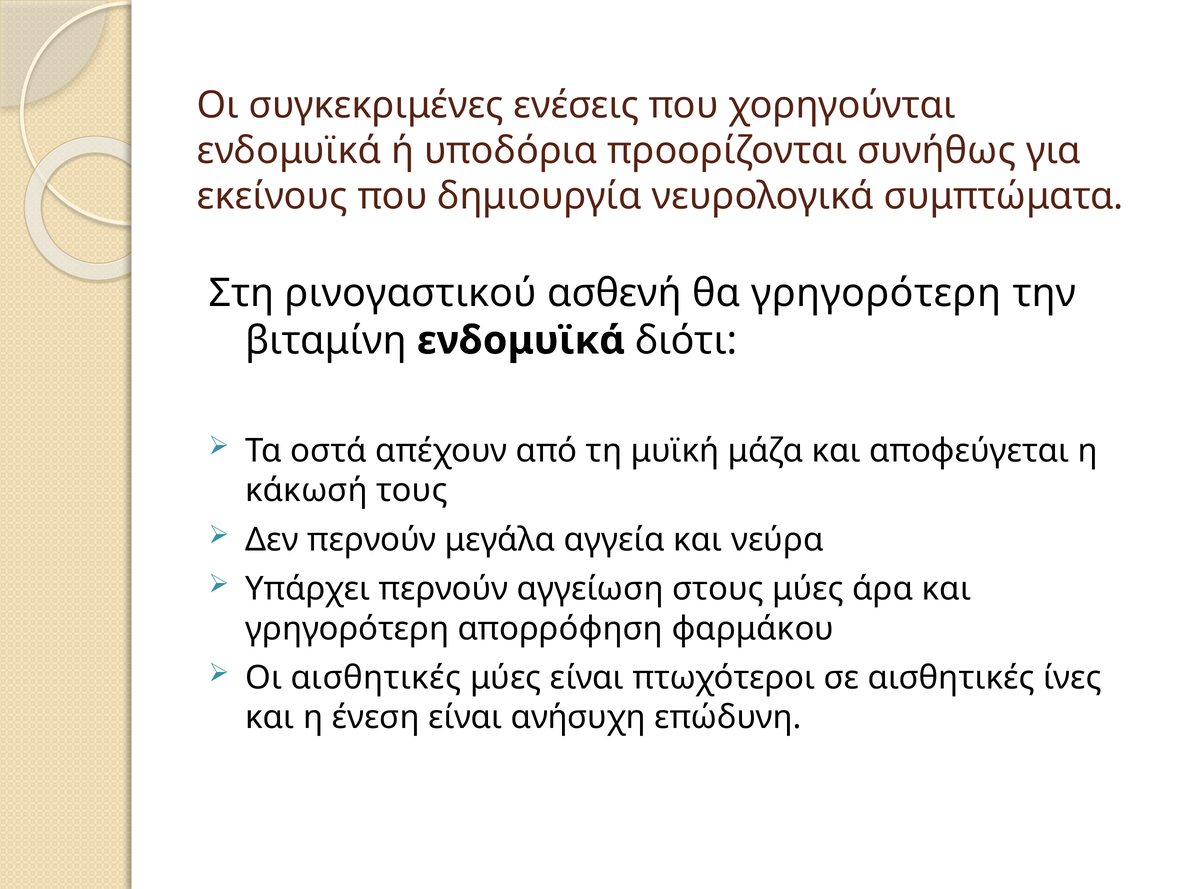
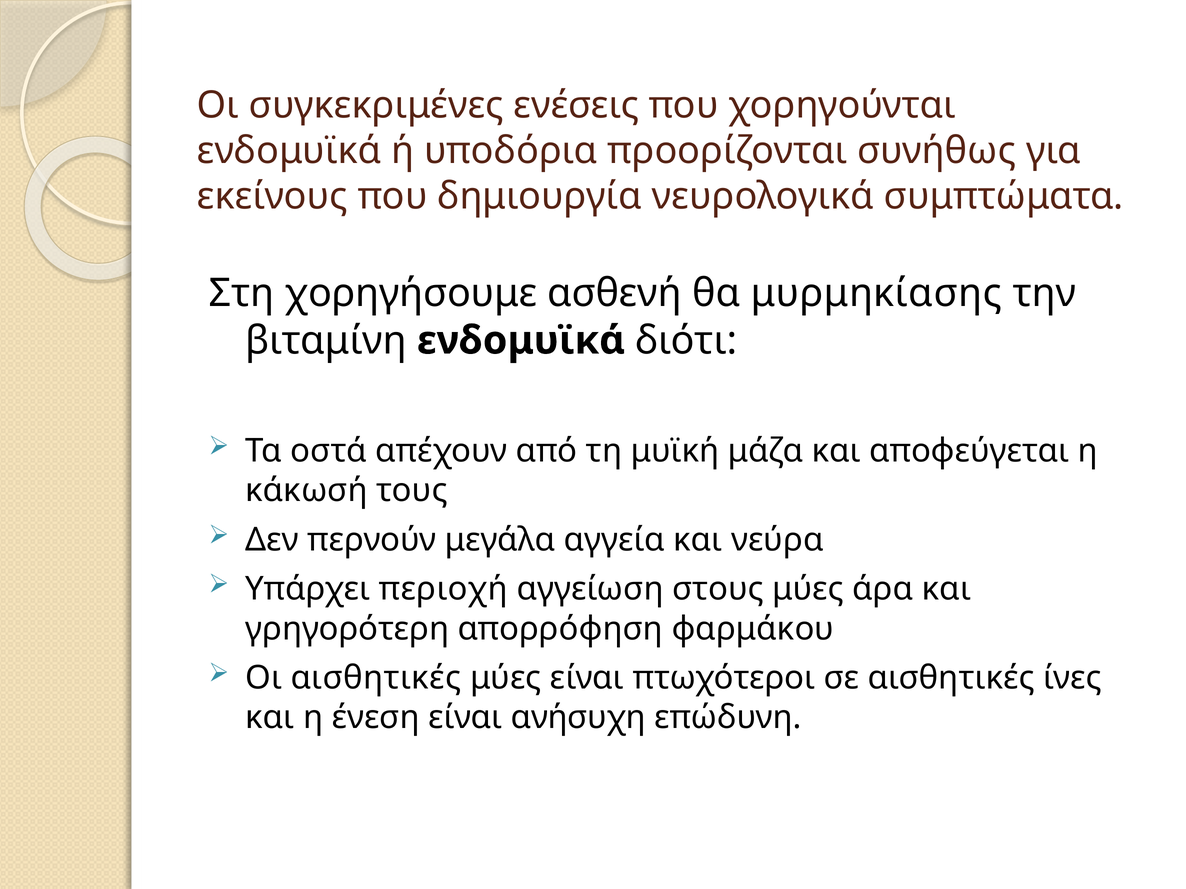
ρινογαστικού: ρινογαστικού -> χορηγήσουμε
θα γρηγορότερη: γρηγορότερη -> μυρμηκίασης
Υπάρχει περνούν: περνούν -> περιοχή
